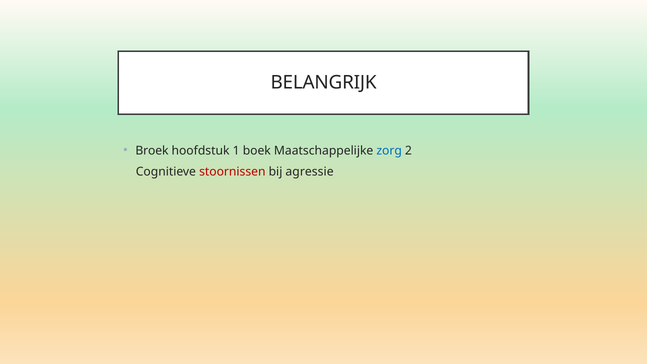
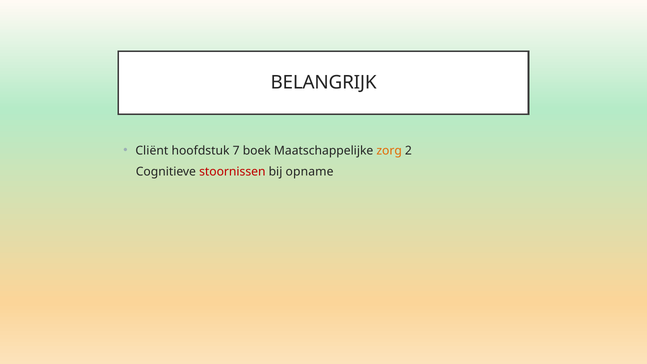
Broek: Broek -> Cliënt
1: 1 -> 7
zorg colour: blue -> orange
agressie: agressie -> opname
